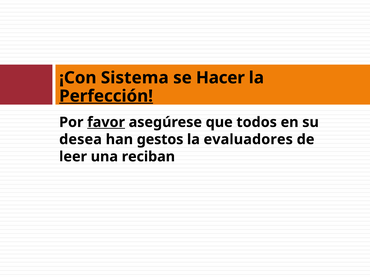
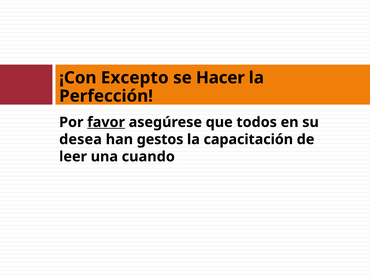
Sistema: Sistema -> Excepto
Perfección underline: present -> none
evaluadores: evaluadores -> capacitación
reciban: reciban -> cuando
